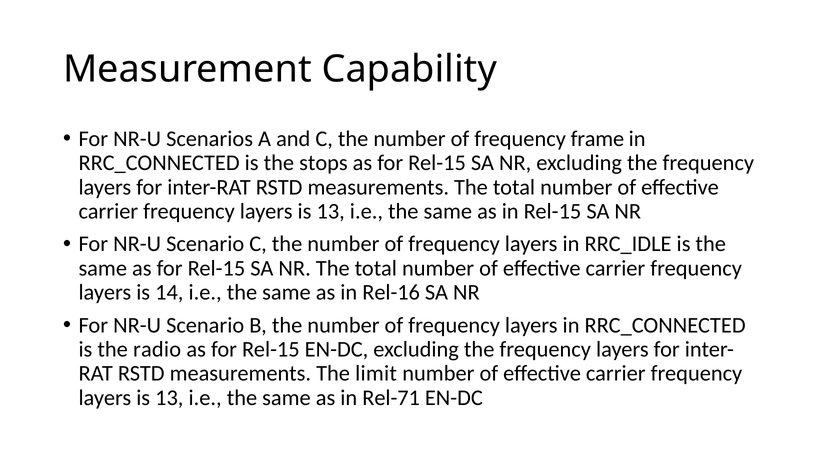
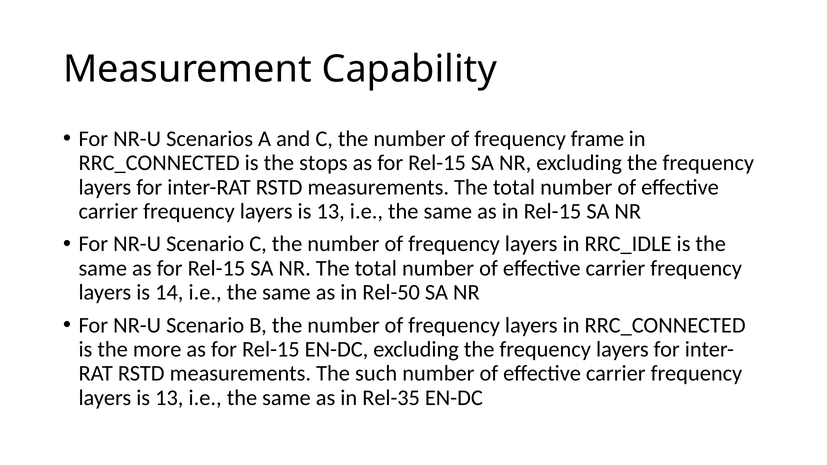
Rel-16: Rel-16 -> Rel-50
radio: radio -> more
limit: limit -> such
Rel-71: Rel-71 -> Rel-35
